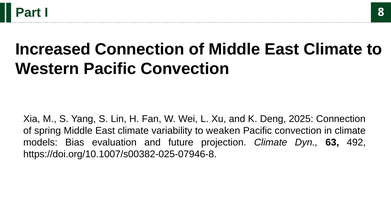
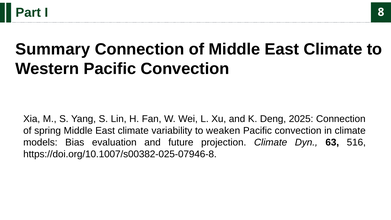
Increased: Increased -> Summary
492: 492 -> 516
